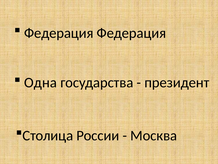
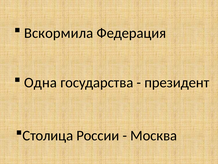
Федерация at (59, 33): Федерация -> Вскормила
